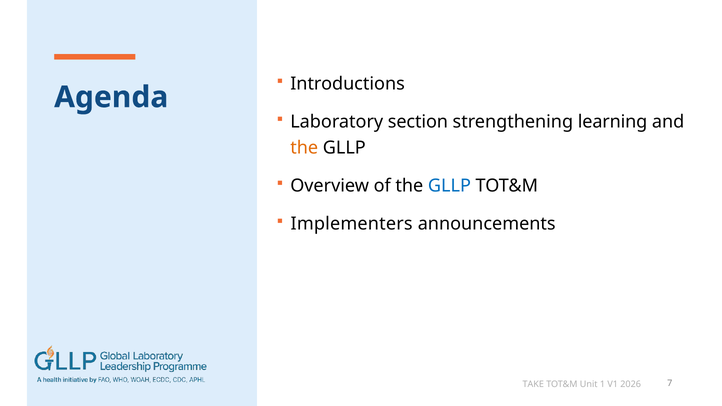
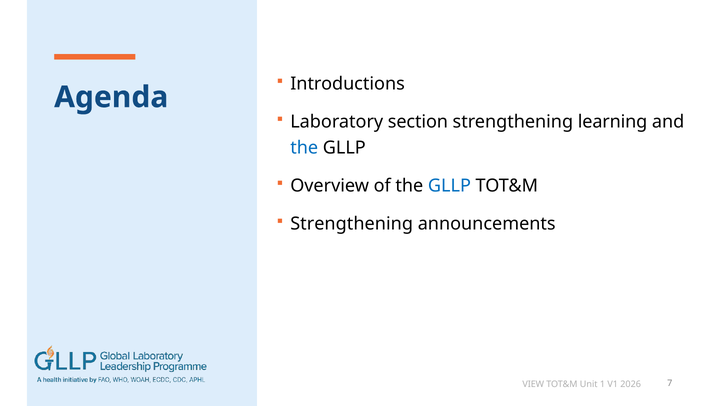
the at (304, 148) colour: orange -> blue
Implementers at (352, 224): Implementers -> Strengthening
TAKE: TAKE -> VIEW
